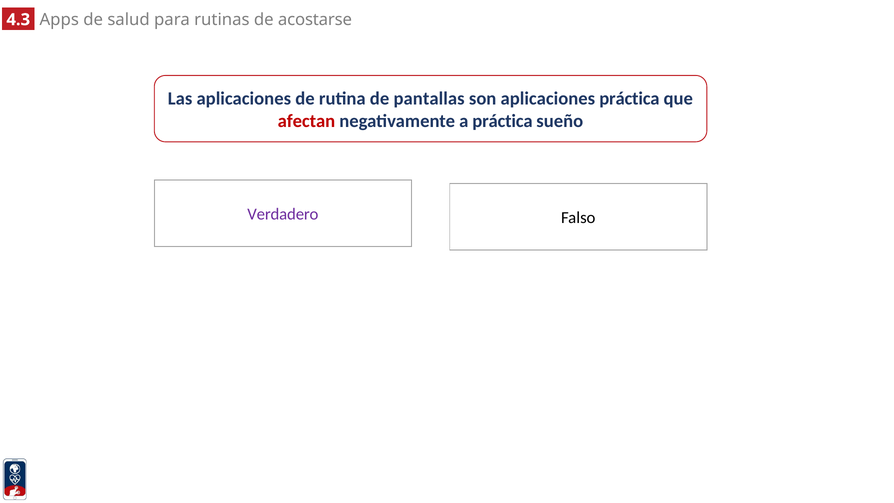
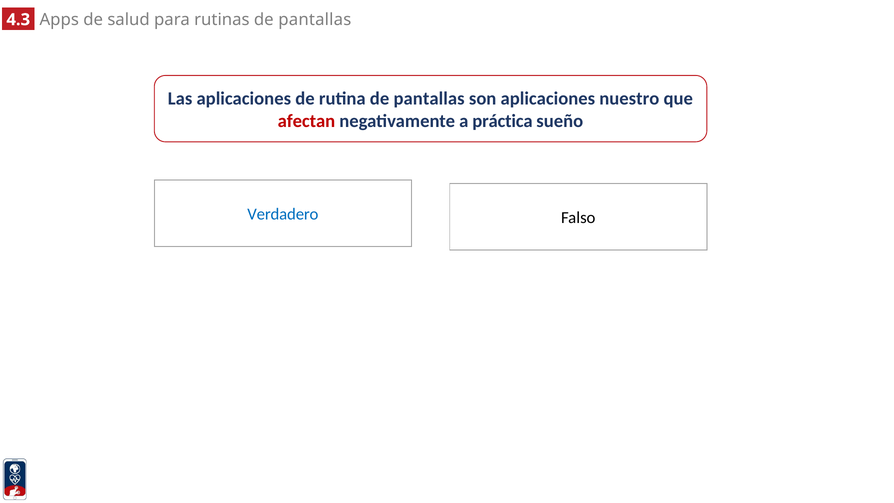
acostarse at (315, 20): acostarse -> pantallas
aplicaciones práctica: práctica -> nuestro
Verdadero colour: purple -> blue
